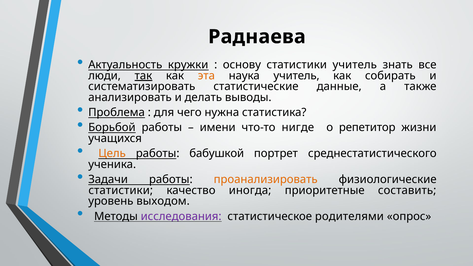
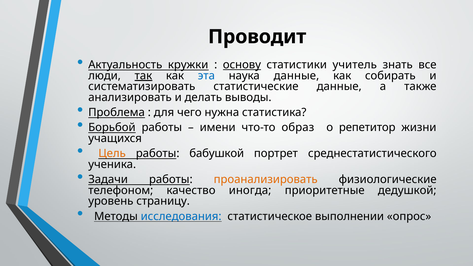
Раднаева: Раднаева -> Проводит
основу underline: none -> present
эта colour: orange -> blue
наука учитель: учитель -> данные
нигде: нигде -> образ
статистики at (121, 190): статистики -> телефоном
составить: составить -> дедушкой
выходом: выходом -> страницу
исследования colour: purple -> blue
родителями: родителями -> выполнении
